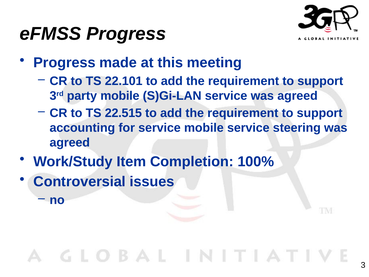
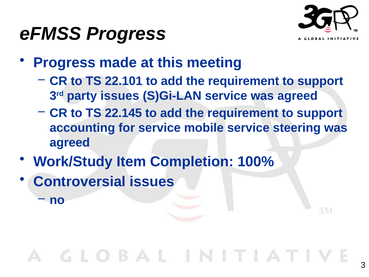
party mobile: mobile -> issues
22.515: 22.515 -> 22.145
